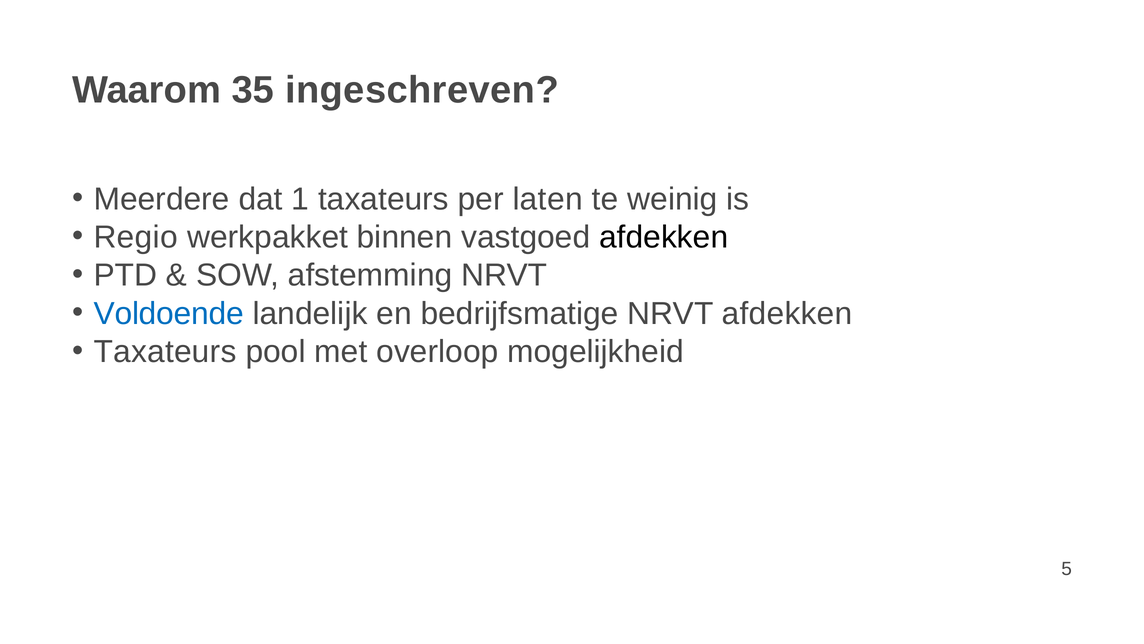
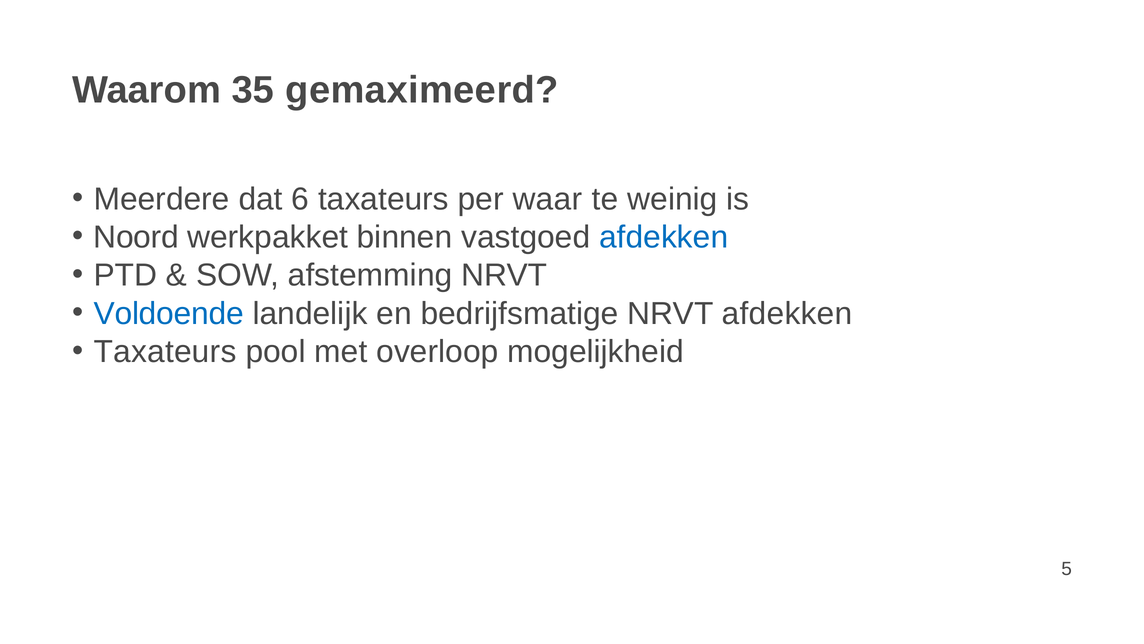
ingeschreven: ingeschreven -> gemaximeerd
1: 1 -> 6
laten: laten -> waar
Regio: Regio -> Noord
afdekken at (664, 237) colour: black -> blue
